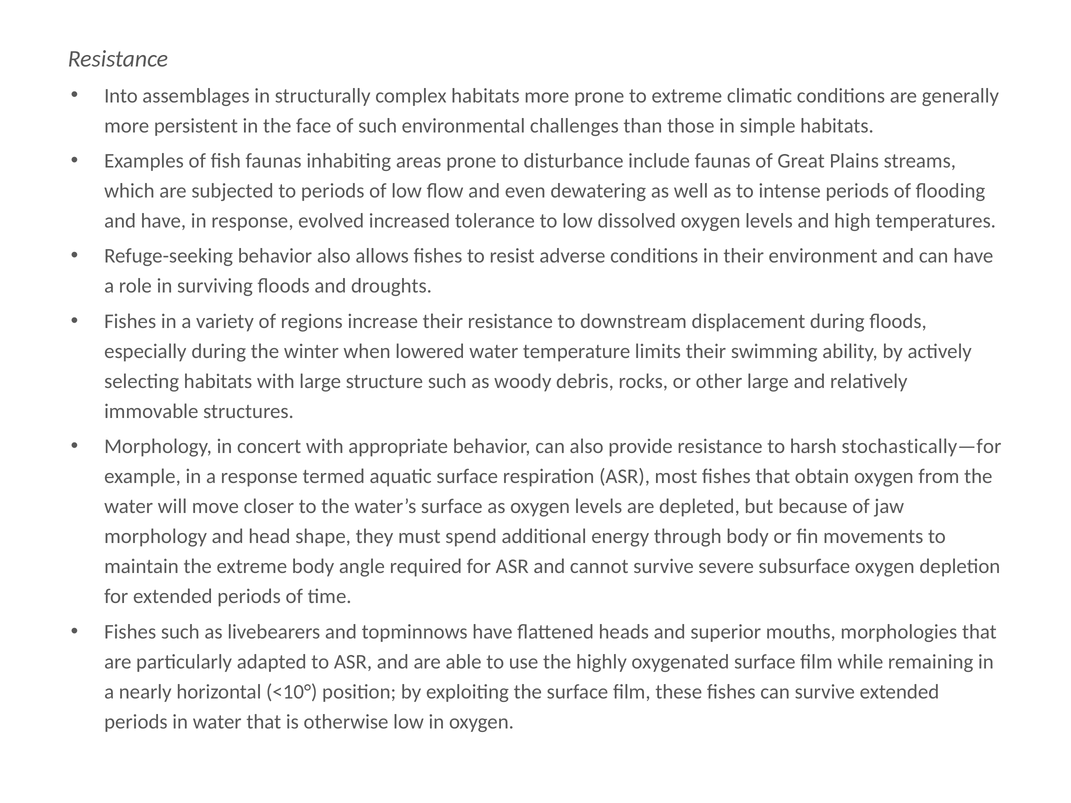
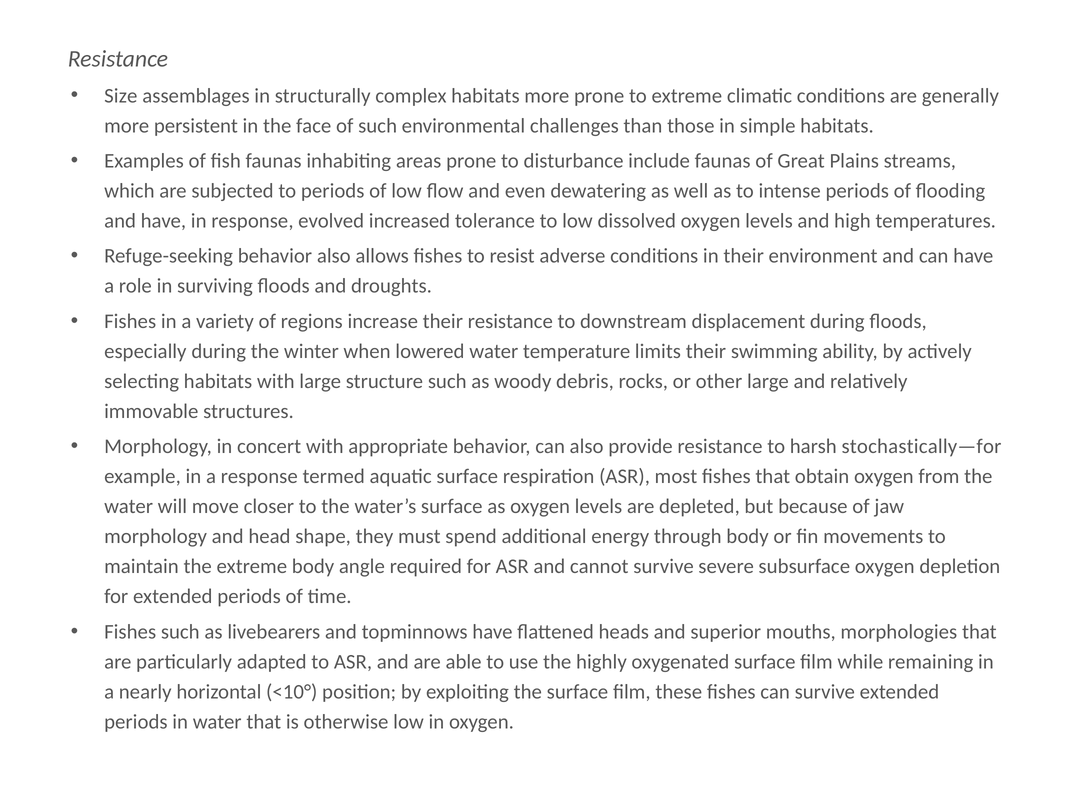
Into: Into -> Size
